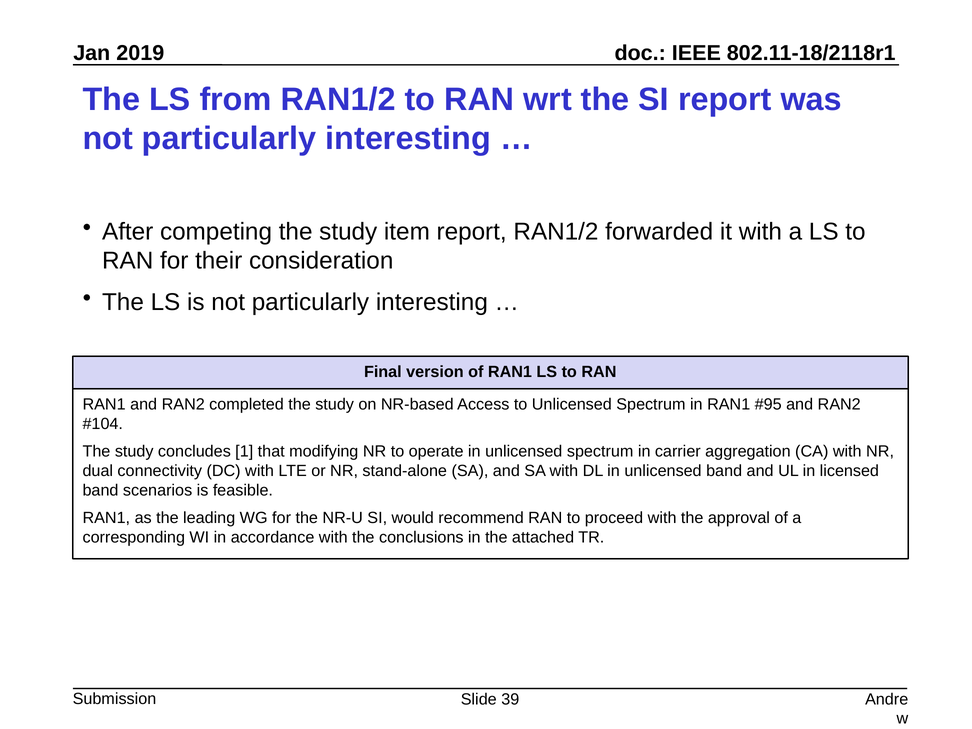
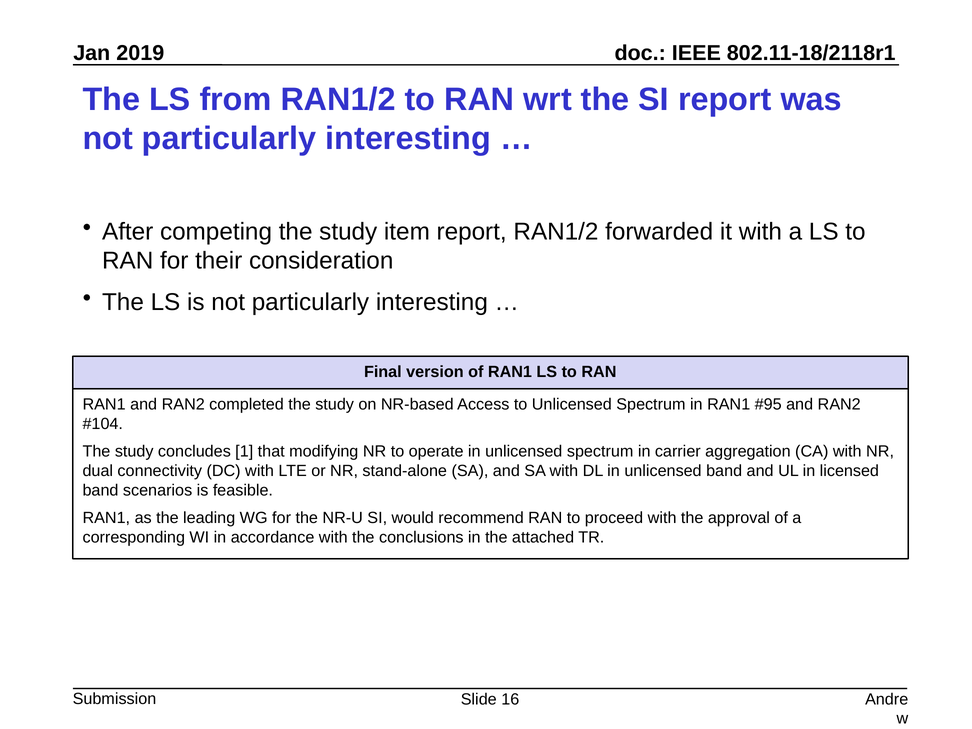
39: 39 -> 16
